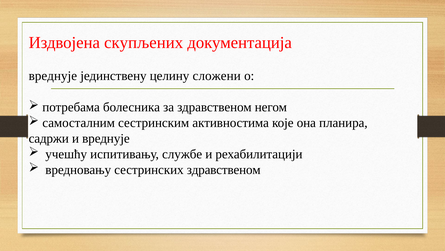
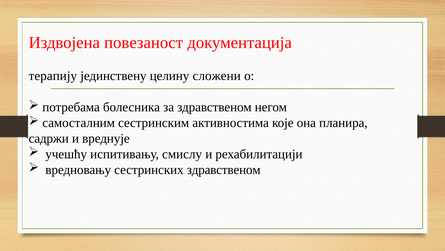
скупљених: скупљених -> повезаност
вреднује at (53, 76): вреднује -> терапију
службе: службе -> смислу
